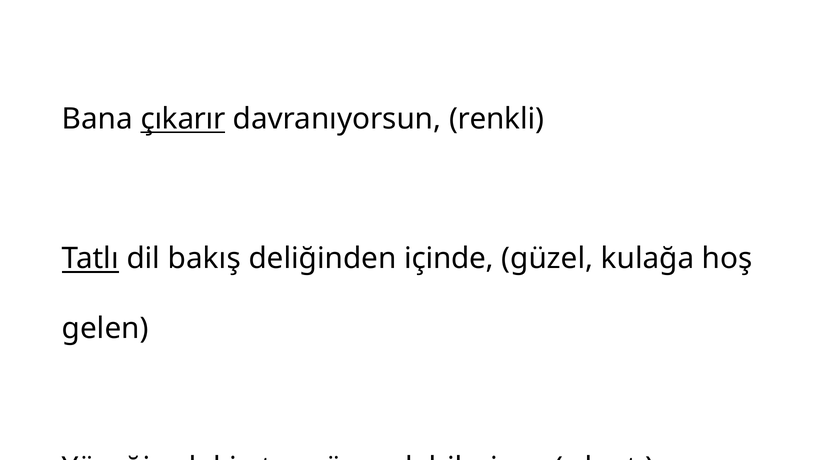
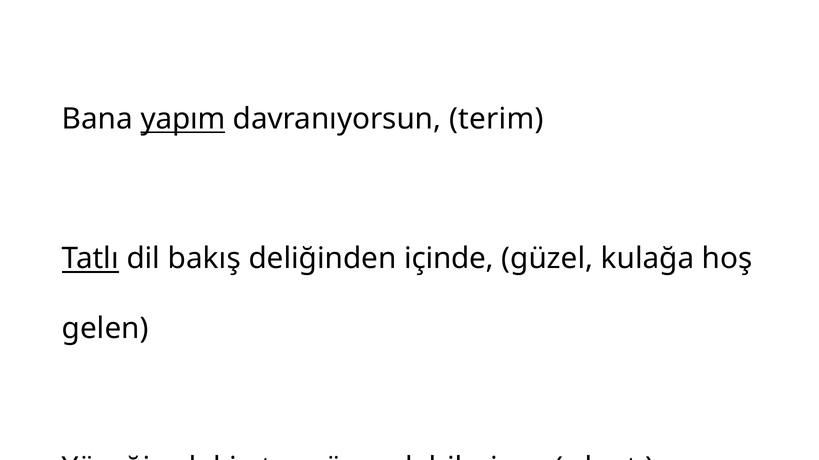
çıkarır: çıkarır -> yapım
renkli: renkli -> terim
